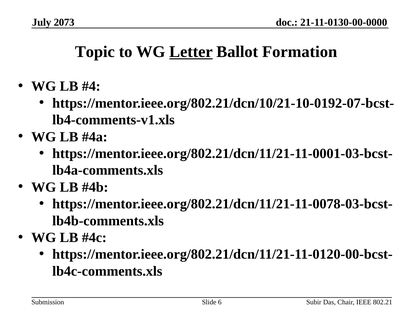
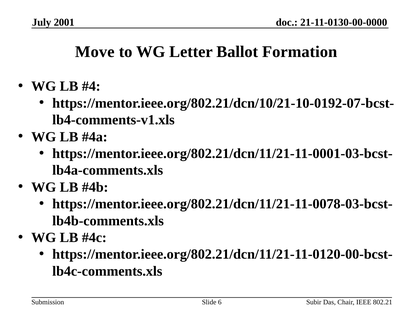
2073: 2073 -> 2001
Topic: Topic -> Move
Letter underline: present -> none
